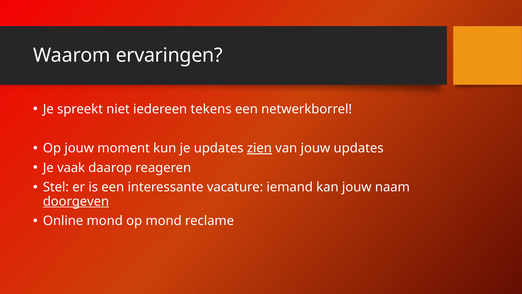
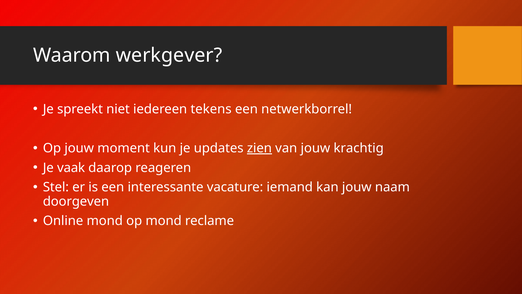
ervaringen: ervaringen -> werkgever
jouw updates: updates -> krachtig
doorgeven underline: present -> none
